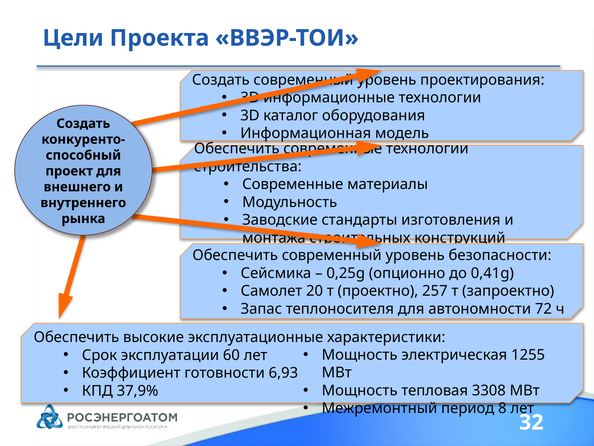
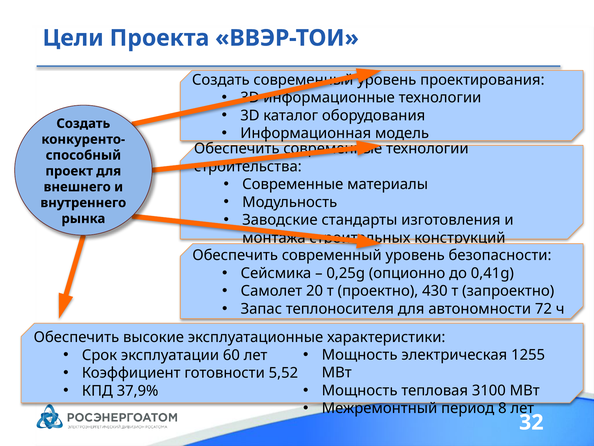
257: 257 -> 430
6,93: 6,93 -> 5,52
3308: 3308 -> 3100
